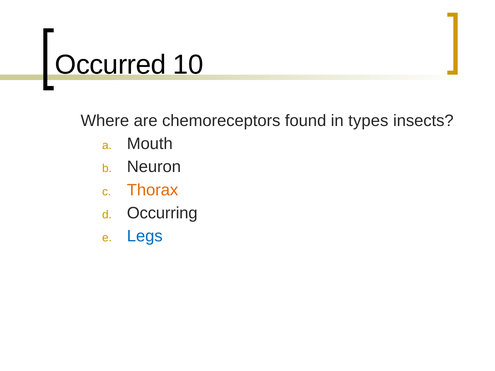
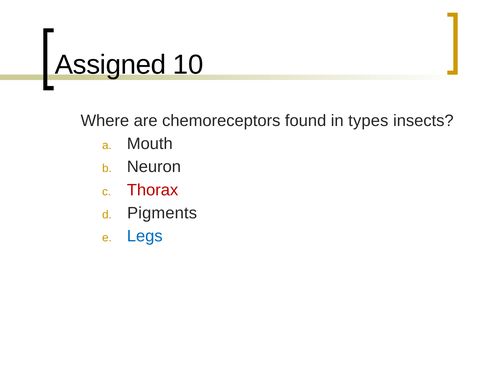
Occurred: Occurred -> Assigned
Thorax colour: orange -> red
Occurring: Occurring -> Pigments
